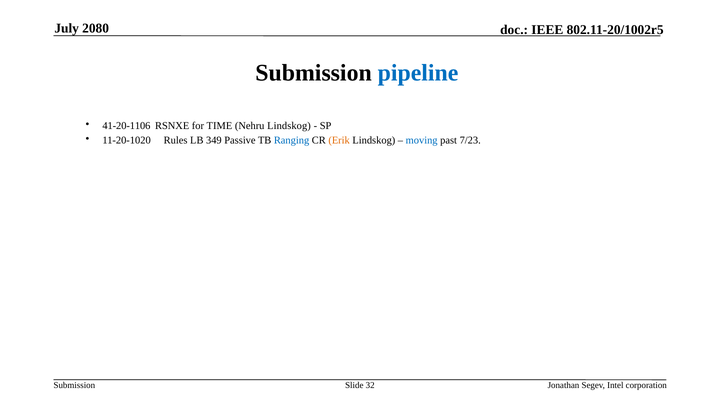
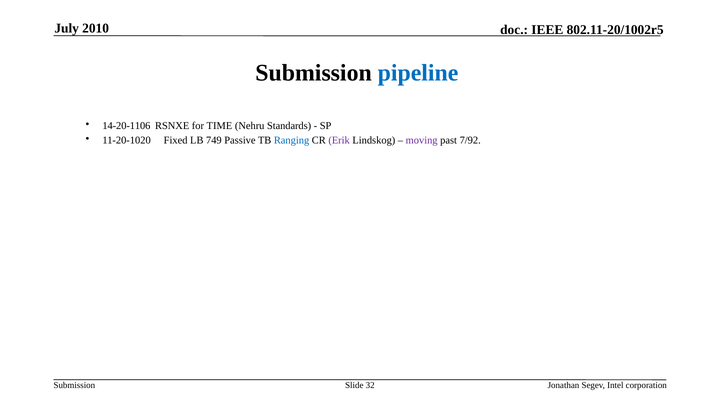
2080: 2080 -> 2010
41-20-1106: 41-20-1106 -> 14-20-1106
Nehru Lindskog: Lindskog -> Standards
Rules: Rules -> Fixed
349: 349 -> 749
Erik colour: orange -> purple
moving colour: blue -> purple
7/23: 7/23 -> 7/92
